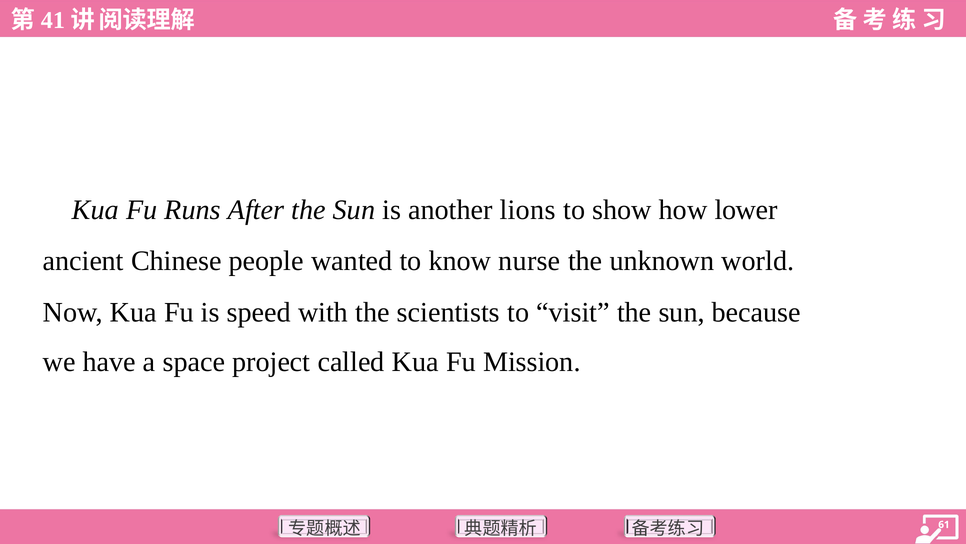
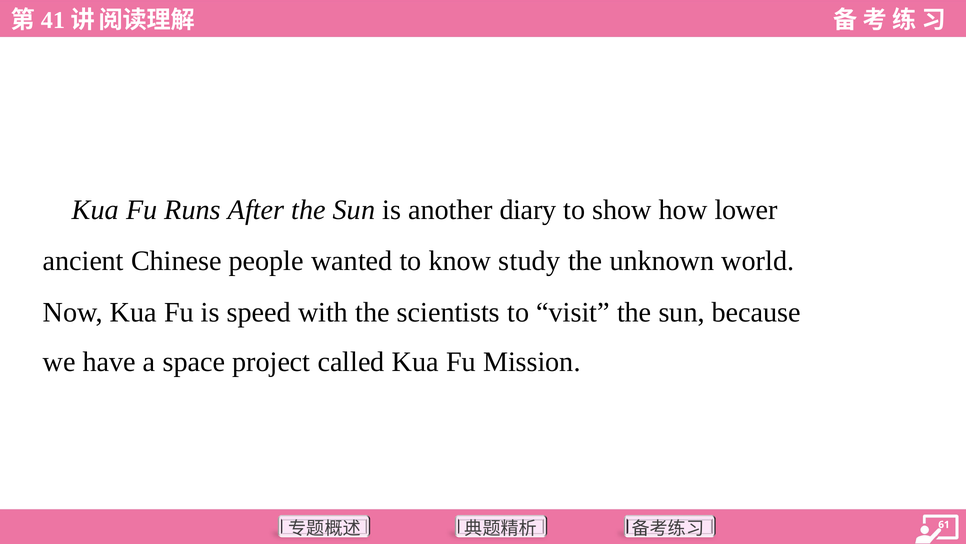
lions: lions -> diary
nurse: nurse -> study
